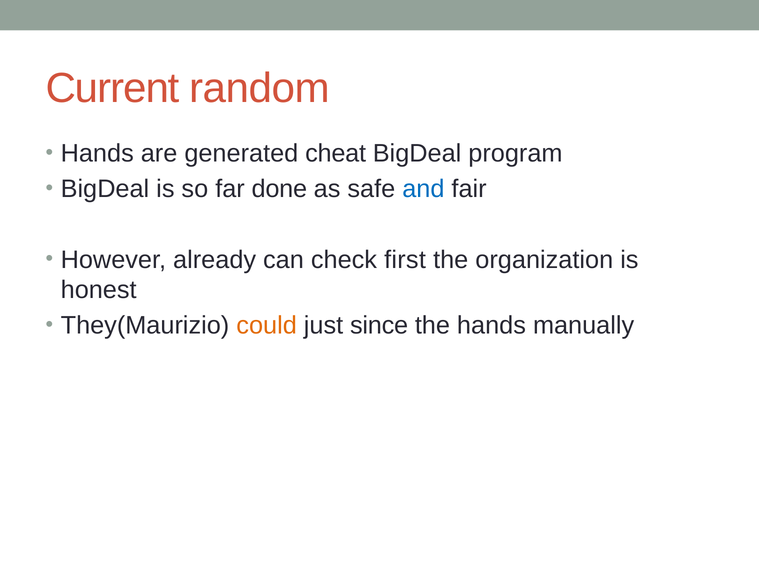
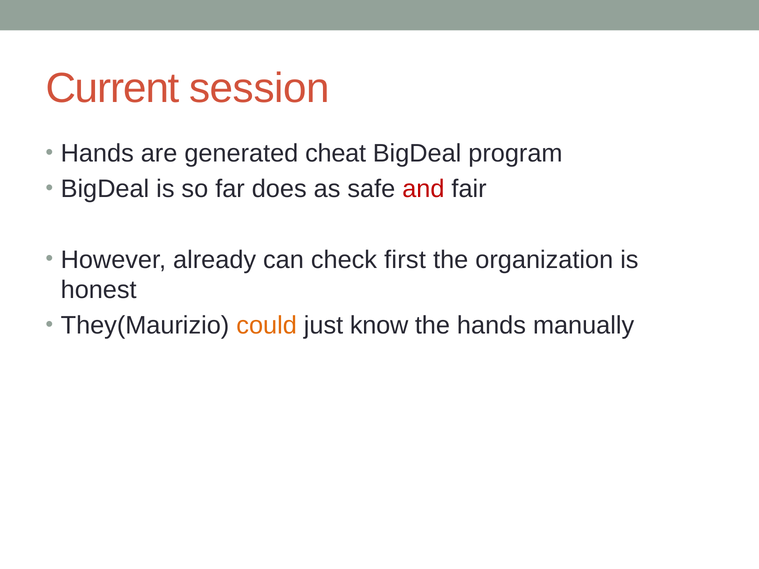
random: random -> session
done: done -> does
and colour: blue -> red
since: since -> know
